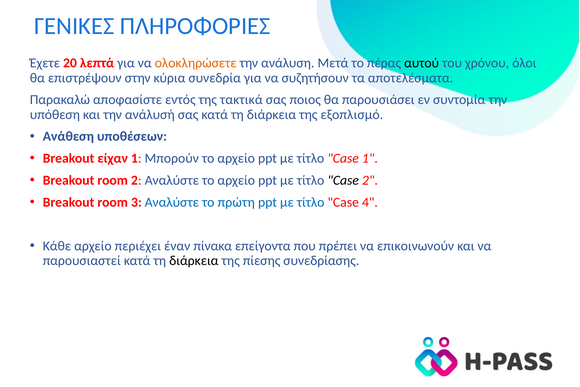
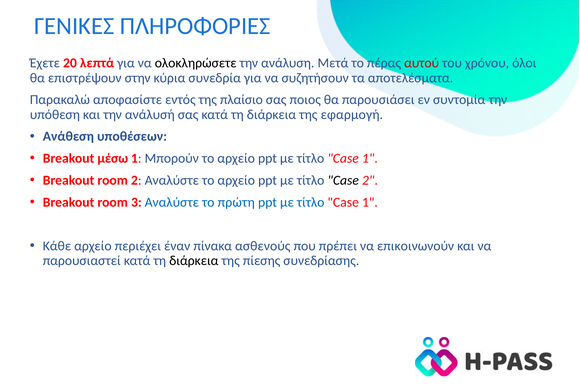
ολοκληρώσετε colour: orange -> black
αυτού colour: black -> red
τακτικά: τακτικά -> πλαίσιο
εξοπλισμό: εξοπλισμό -> εφαρμογή
είχαν: είχαν -> μέσω
4 at (370, 202): 4 -> 1
επείγοντα: επείγοντα -> ασθενούς
